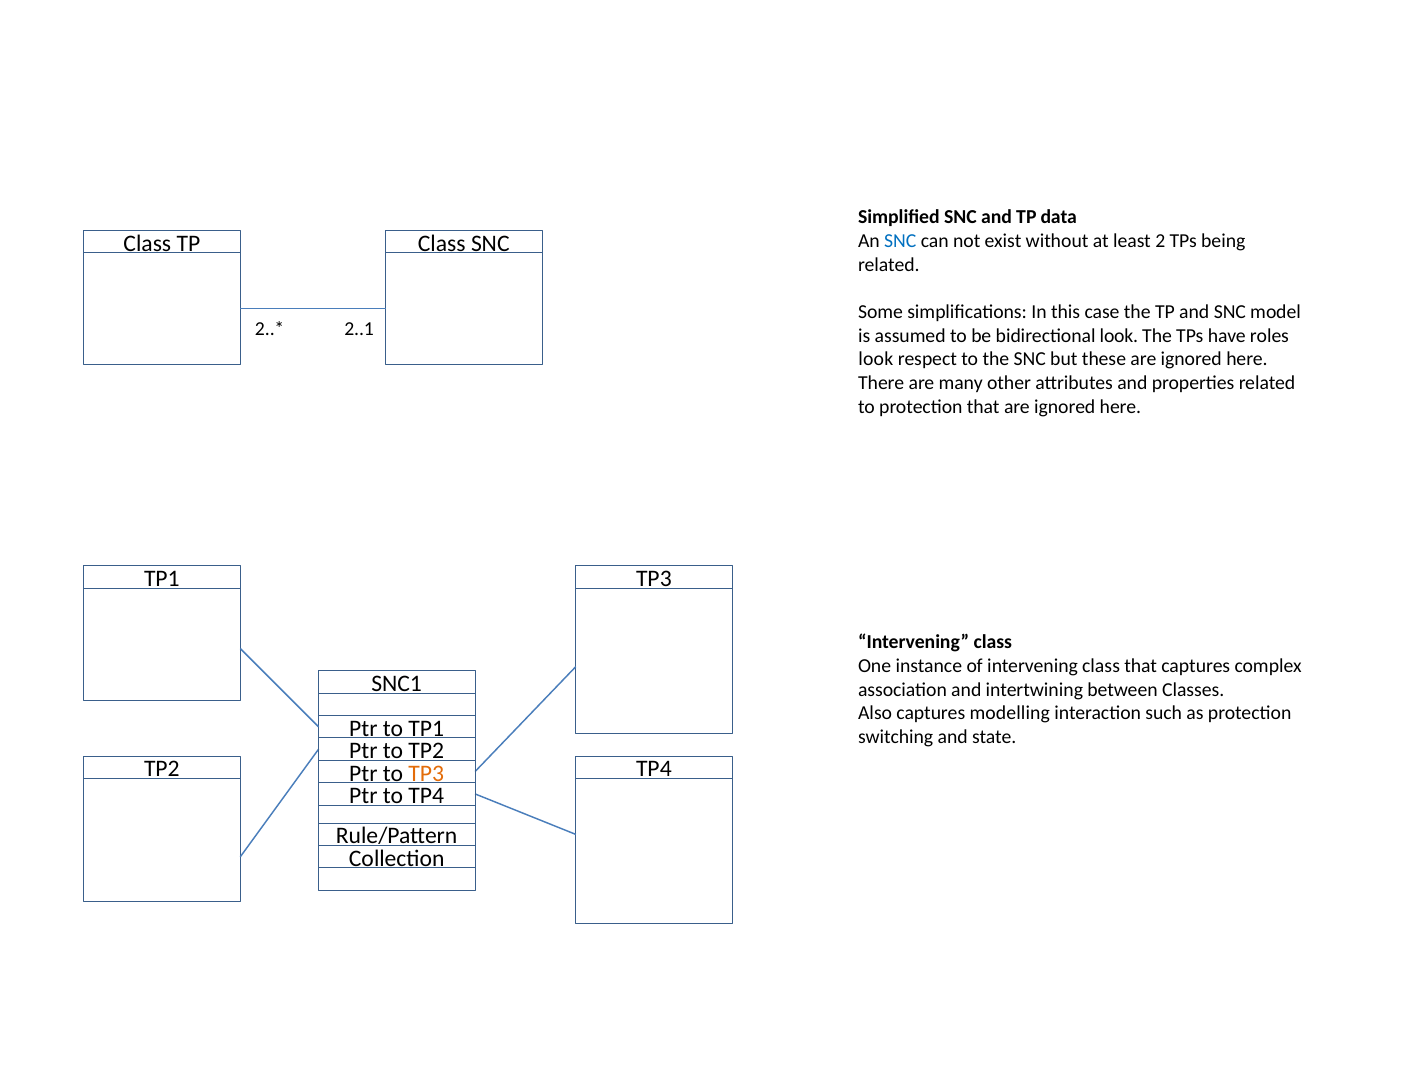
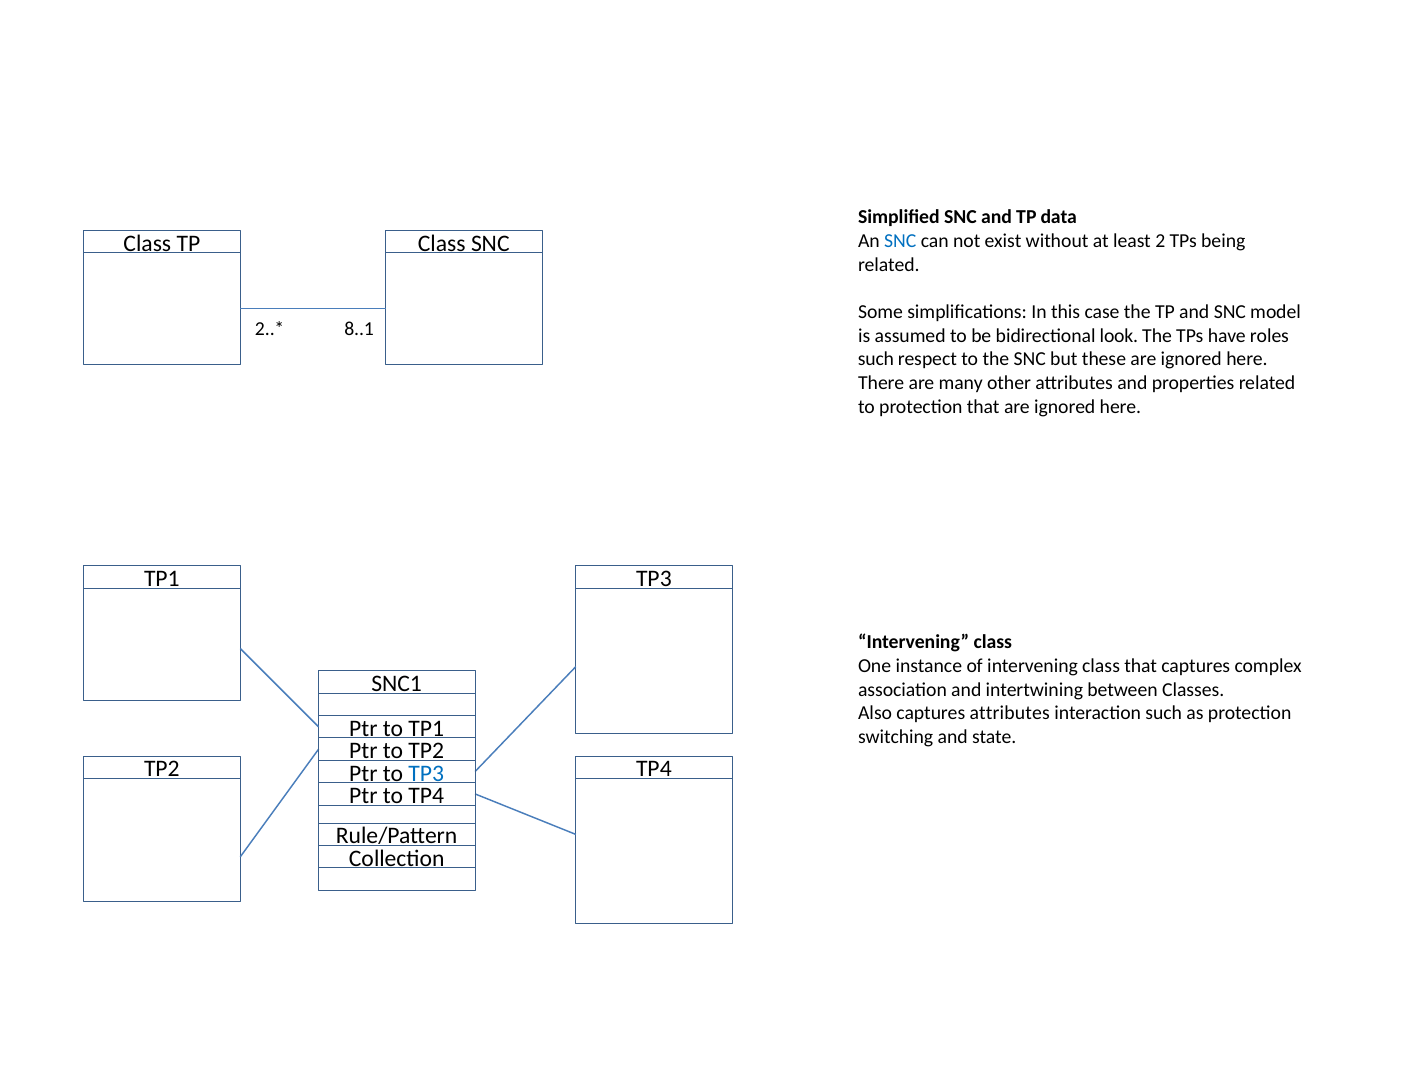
2..1: 2..1 -> 8..1
look at (876, 359): look -> such
captures modelling: modelling -> attributes
TP3 at (426, 773) colour: orange -> blue
